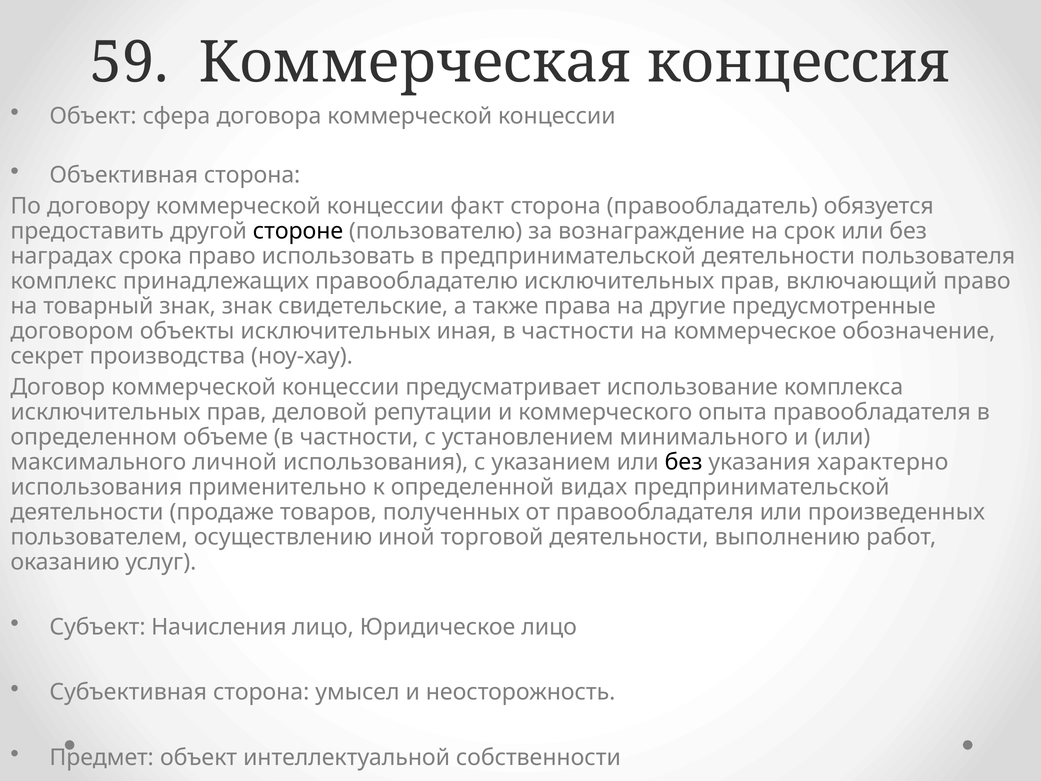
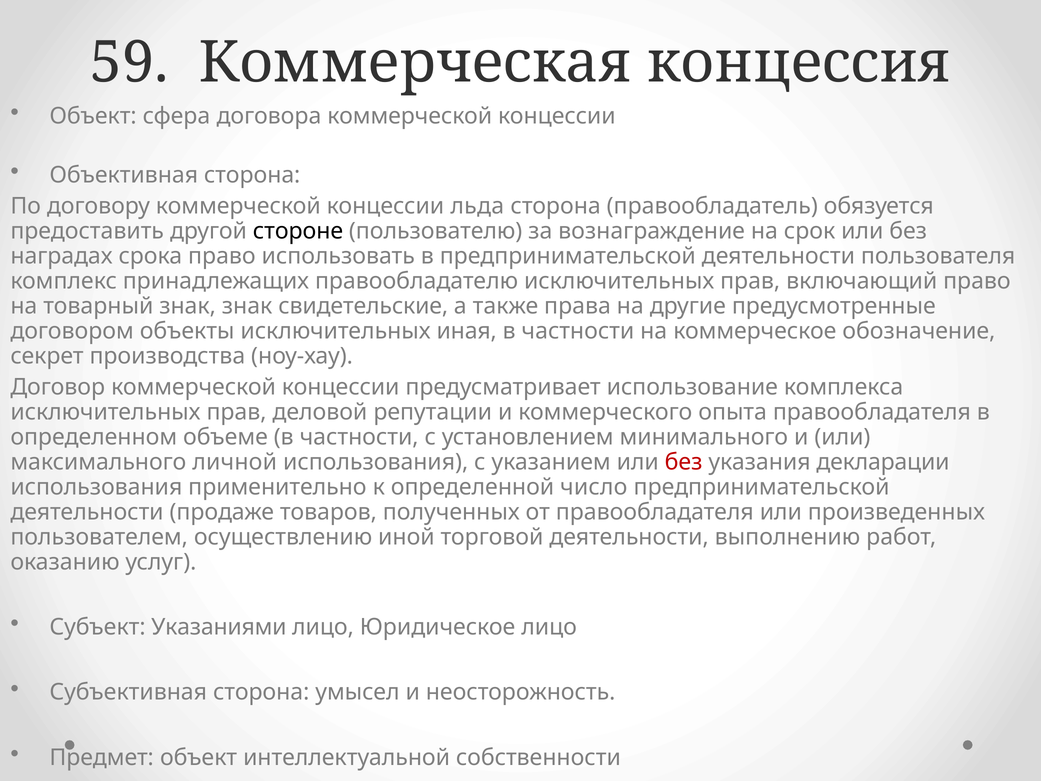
факт: факт -> льда
без at (684, 462) colour: black -> red
характерно: характерно -> декларации
видах: видах -> число
Начисления: Начисления -> Указаниями
